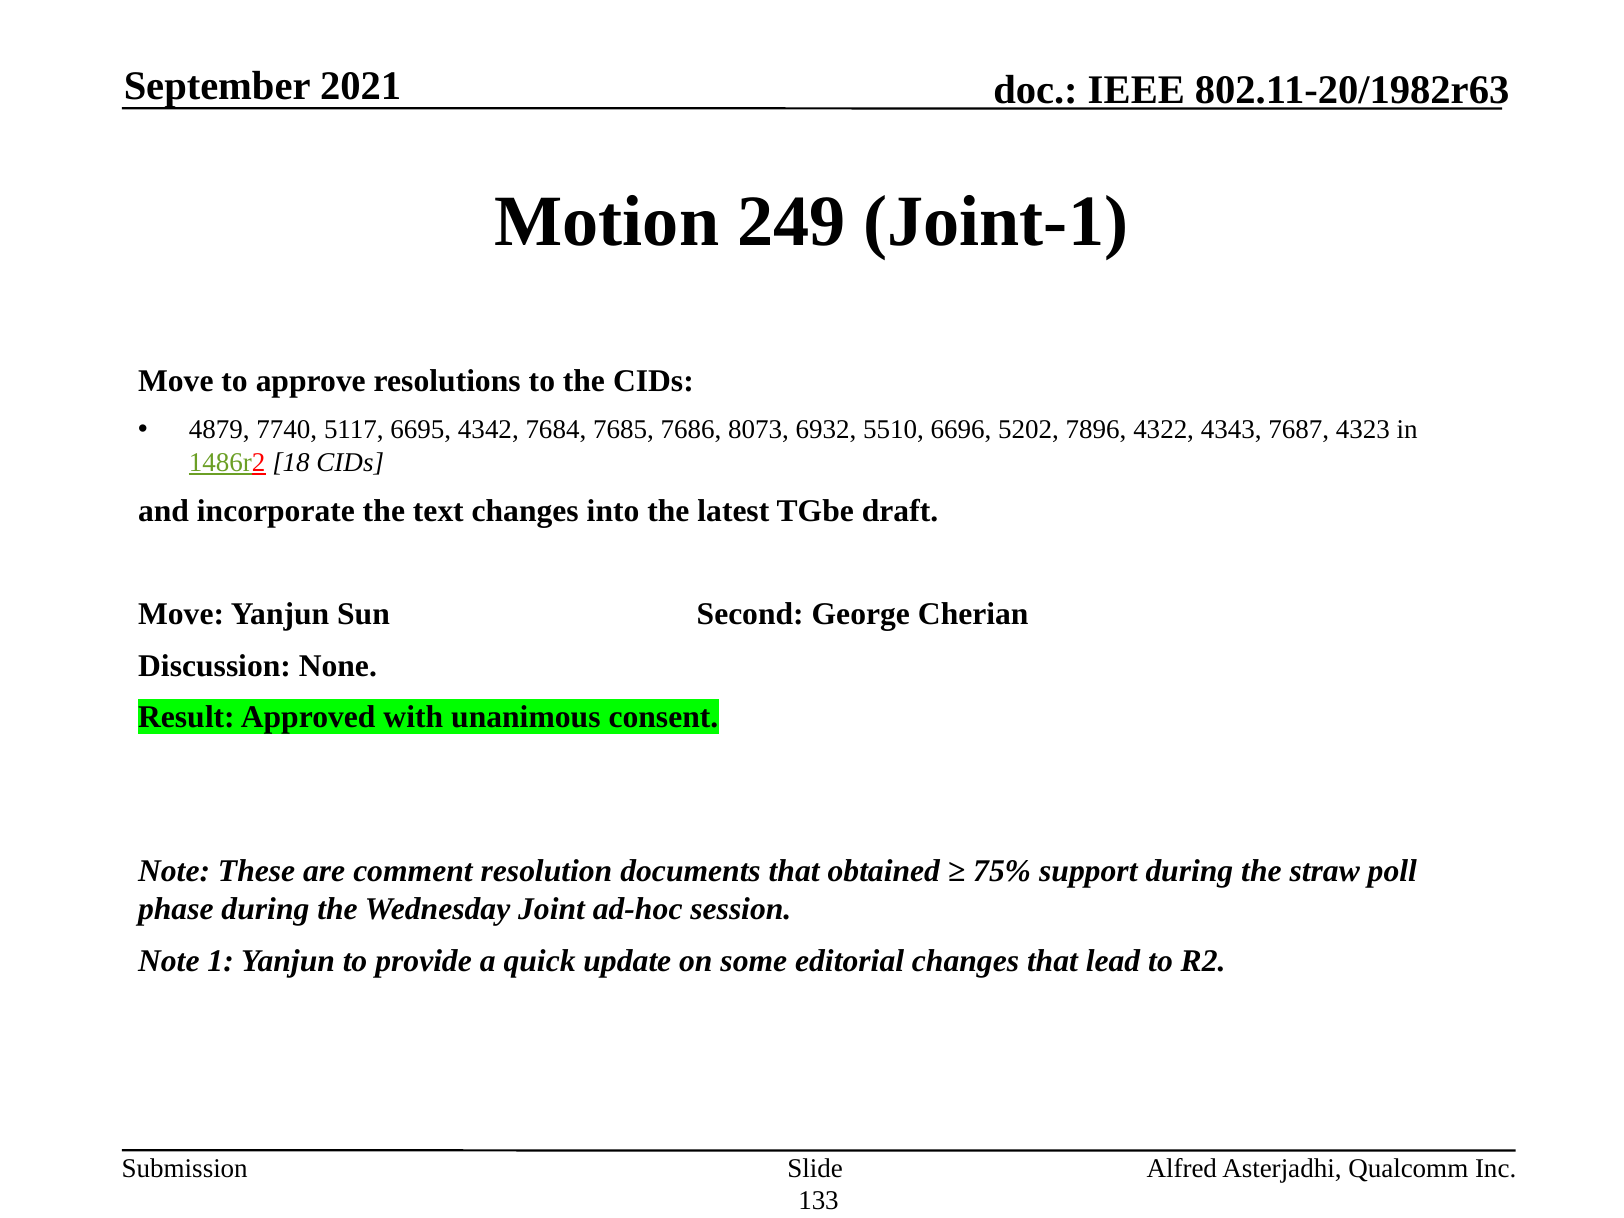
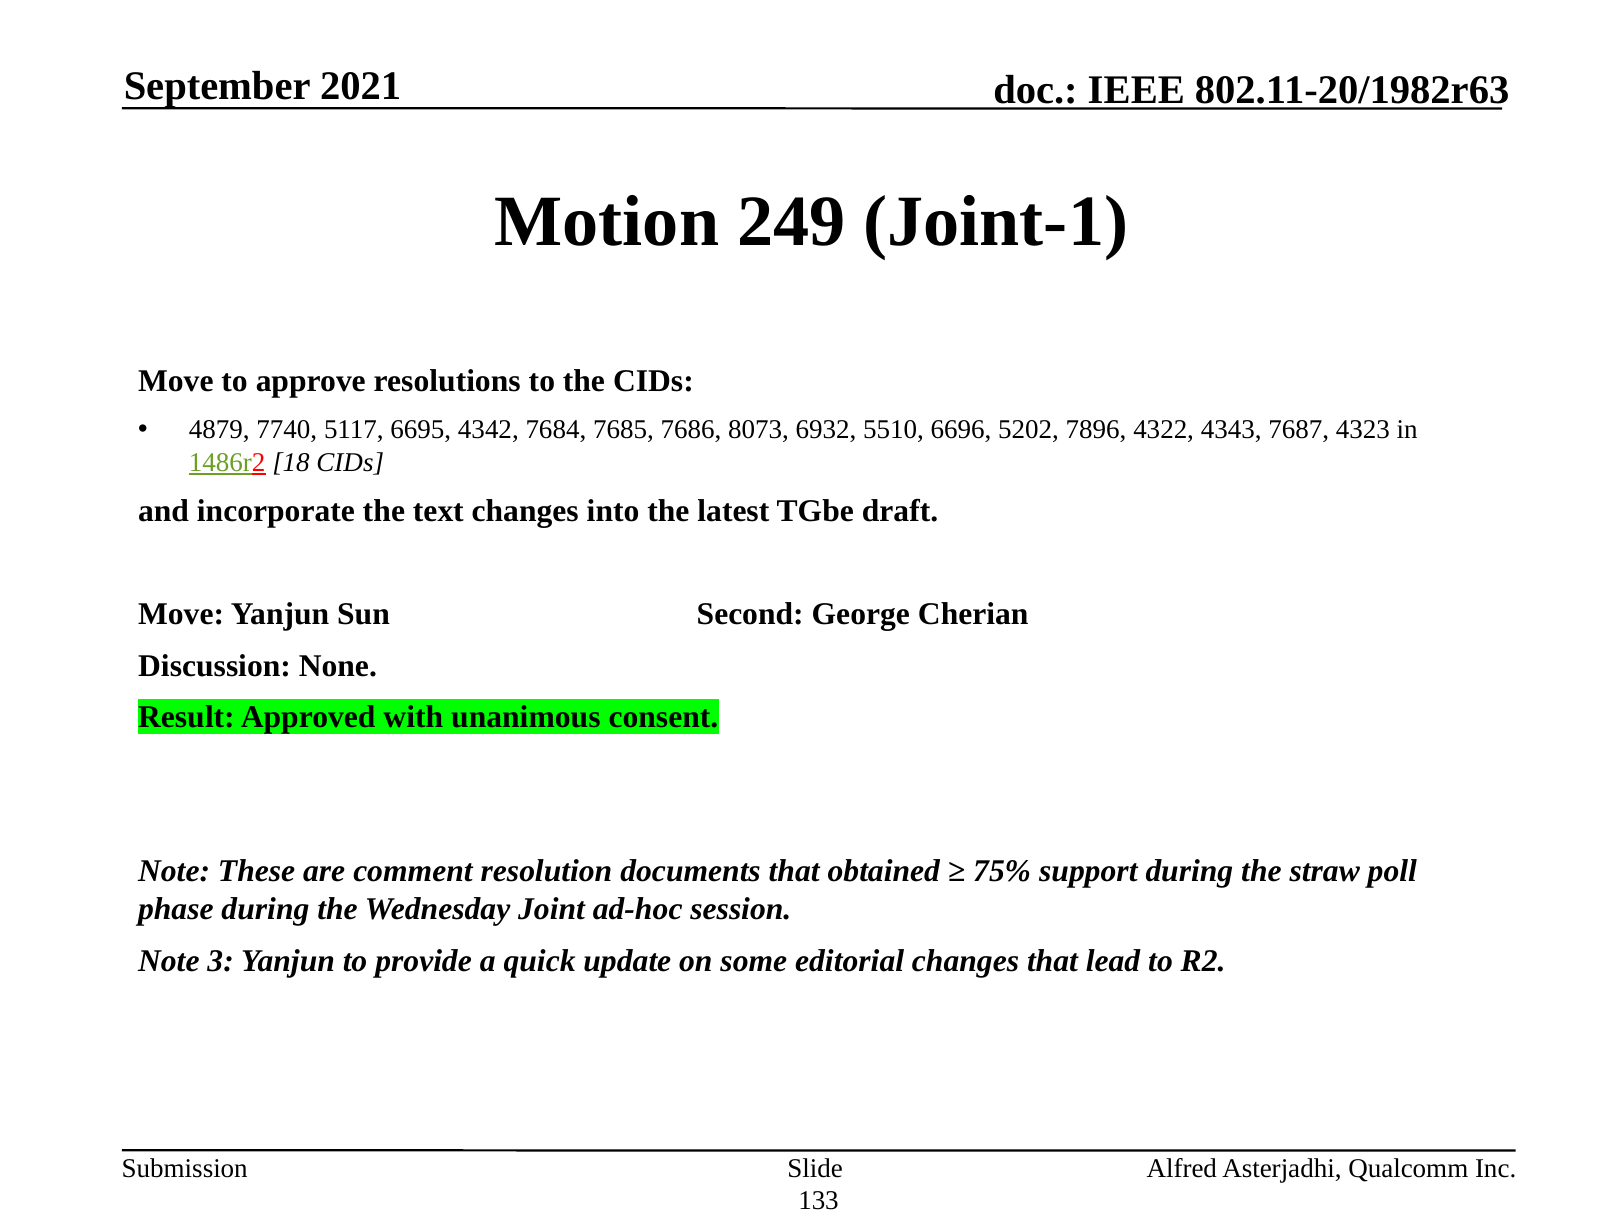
1: 1 -> 3
